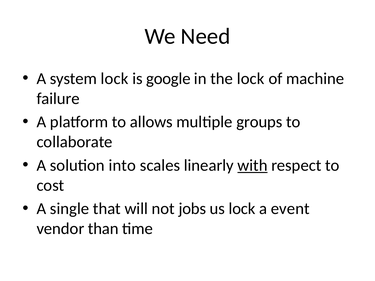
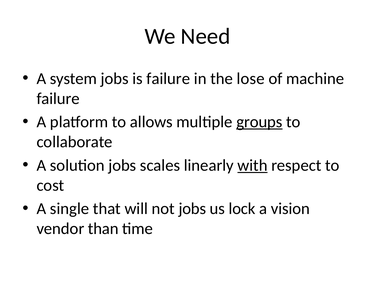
system lock: lock -> jobs
is google: google -> failure
the lock: lock -> lose
groups underline: none -> present
solution into: into -> jobs
event: event -> vision
